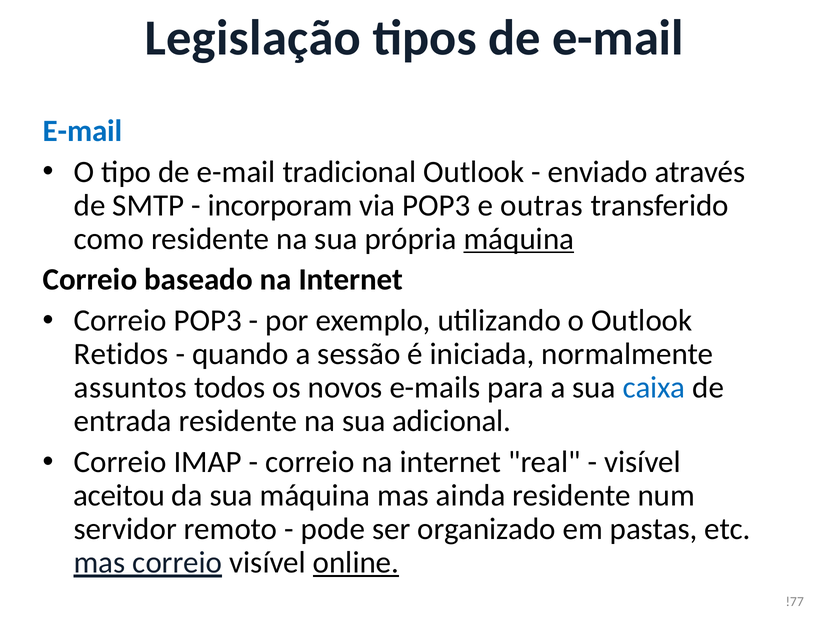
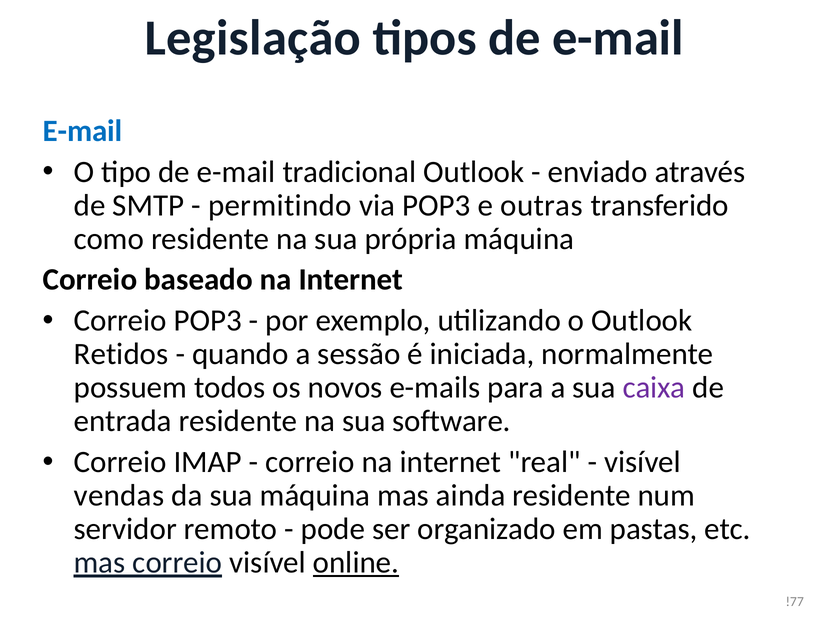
incorporam: incorporam -> permitindo
máquina at (519, 239) underline: present -> none
assuntos: assuntos -> possuem
caixa colour: blue -> purple
adicional: adicional -> software
aceitou: aceitou -> vendas
